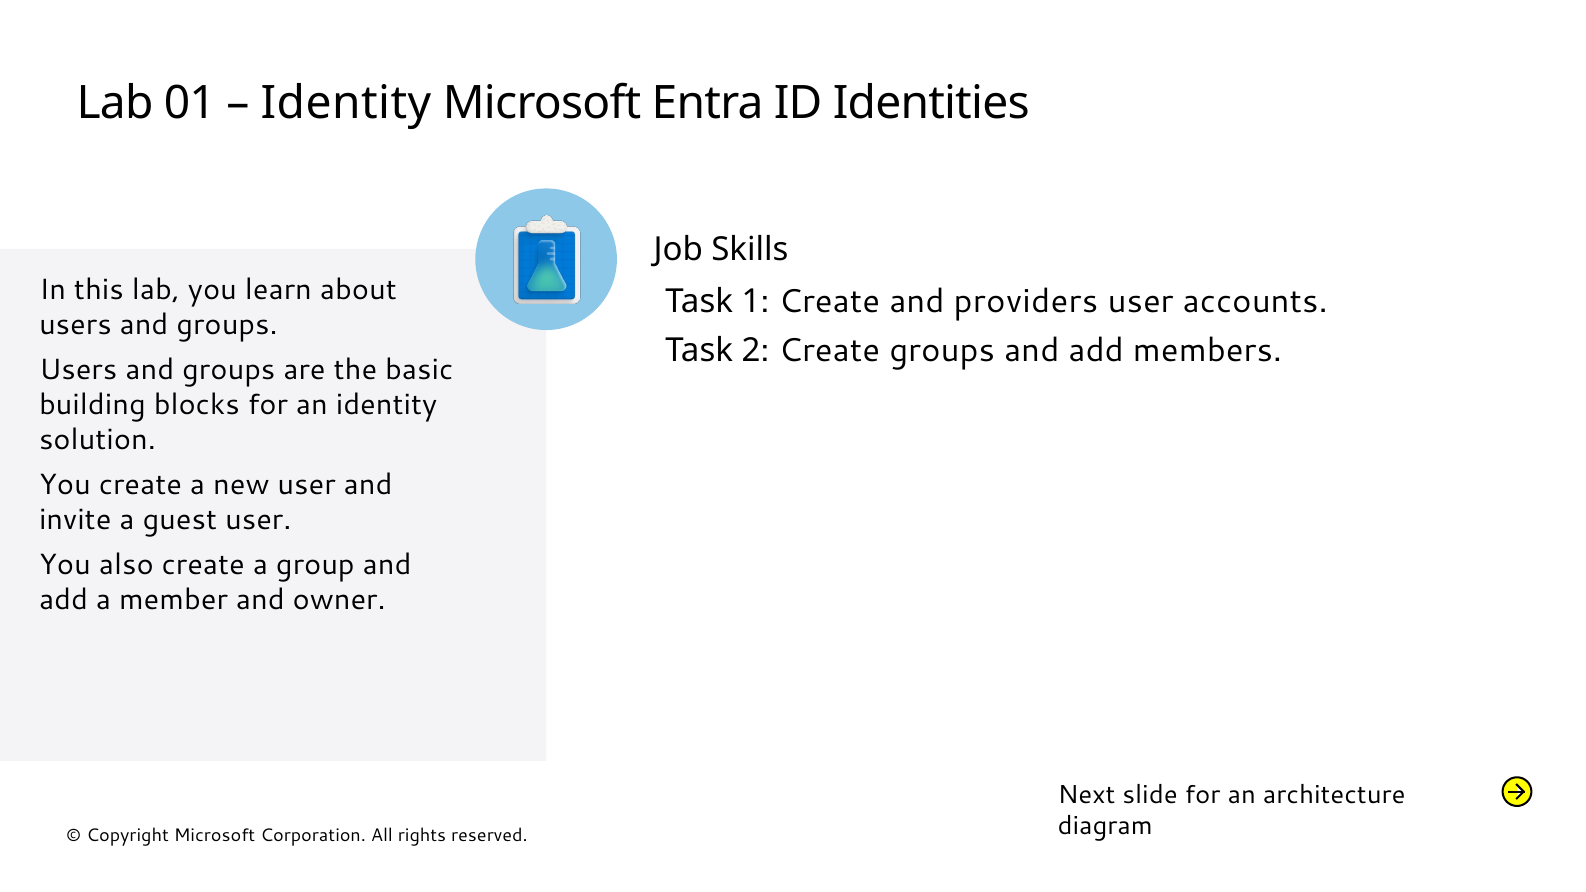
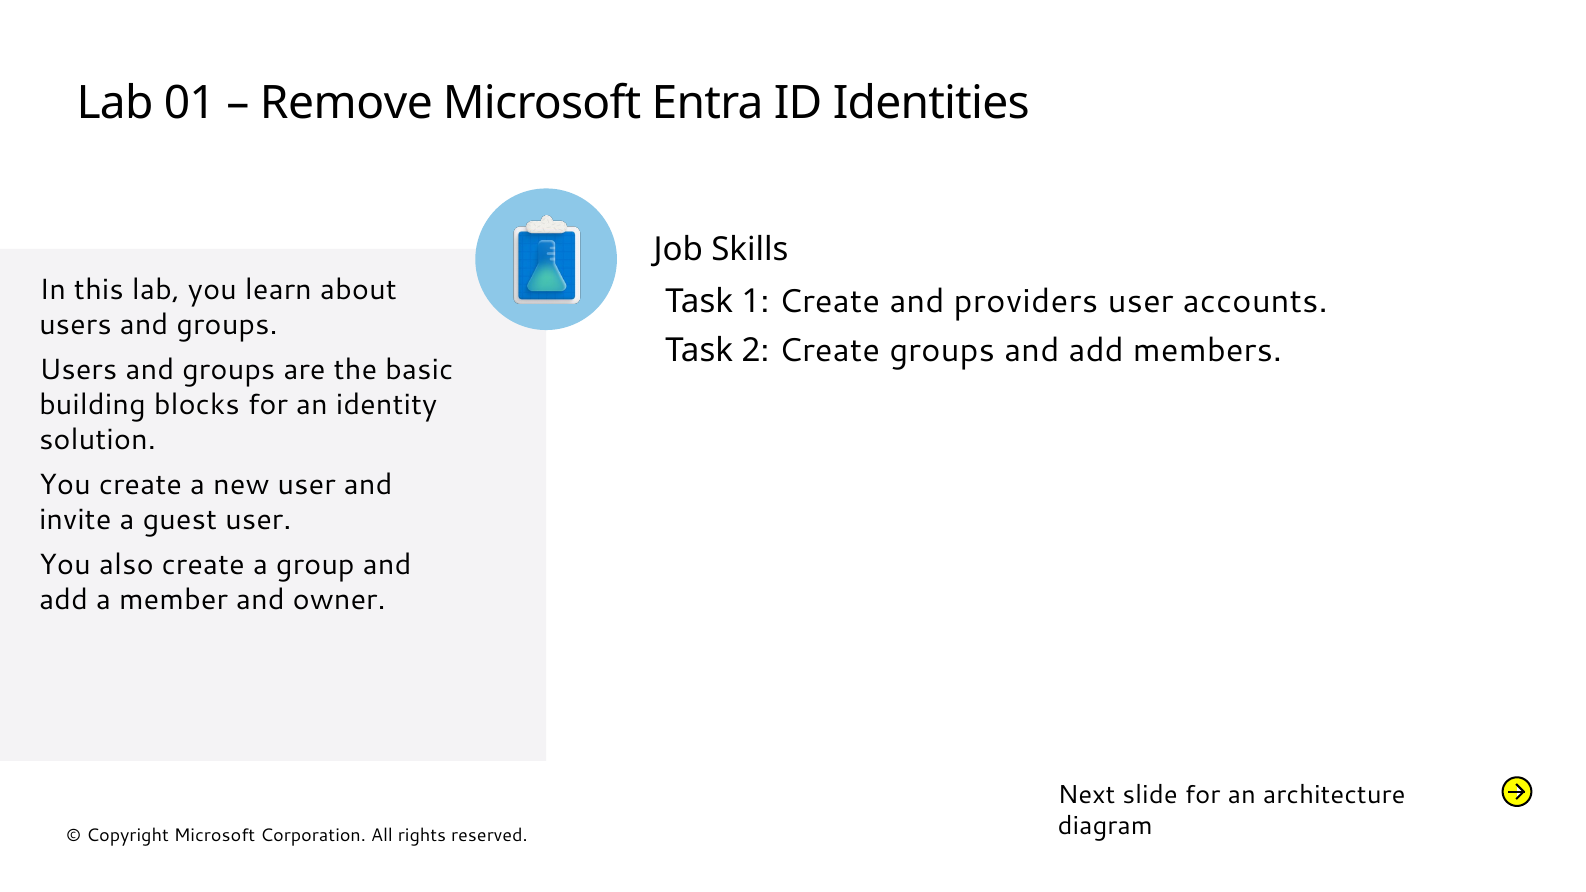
Identity at (346, 103): Identity -> Remove
